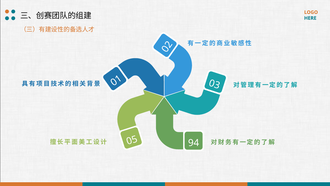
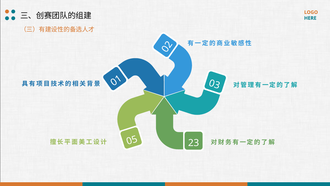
94: 94 -> 23
